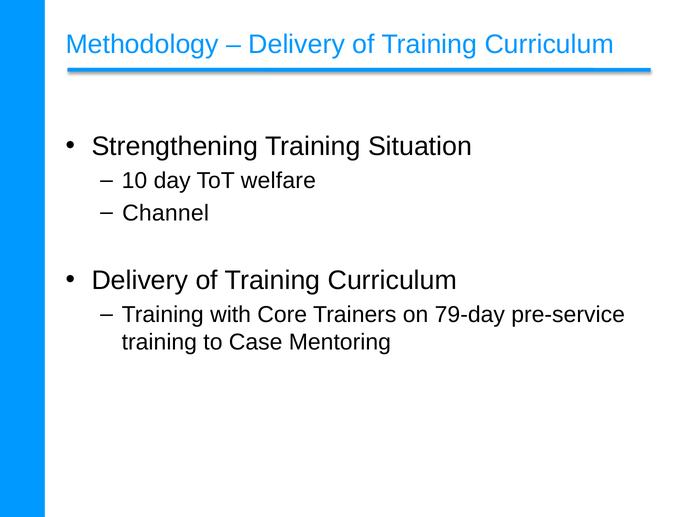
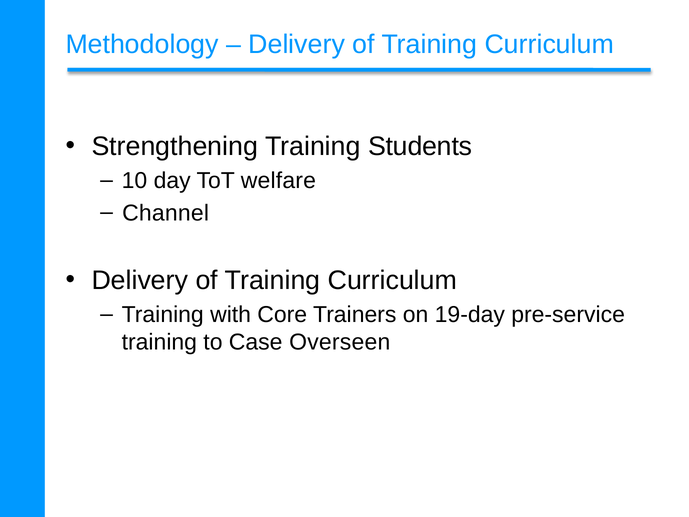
Situation: Situation -> Students
79-day: 79-day -> 19-day
Mentoring: Mentoring -> Overseen
